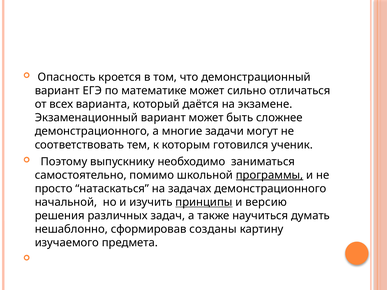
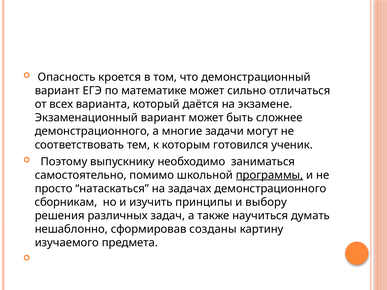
начальной: начальной -> сборникам
принципы underline: present -> none
версию: версию -> выбору
